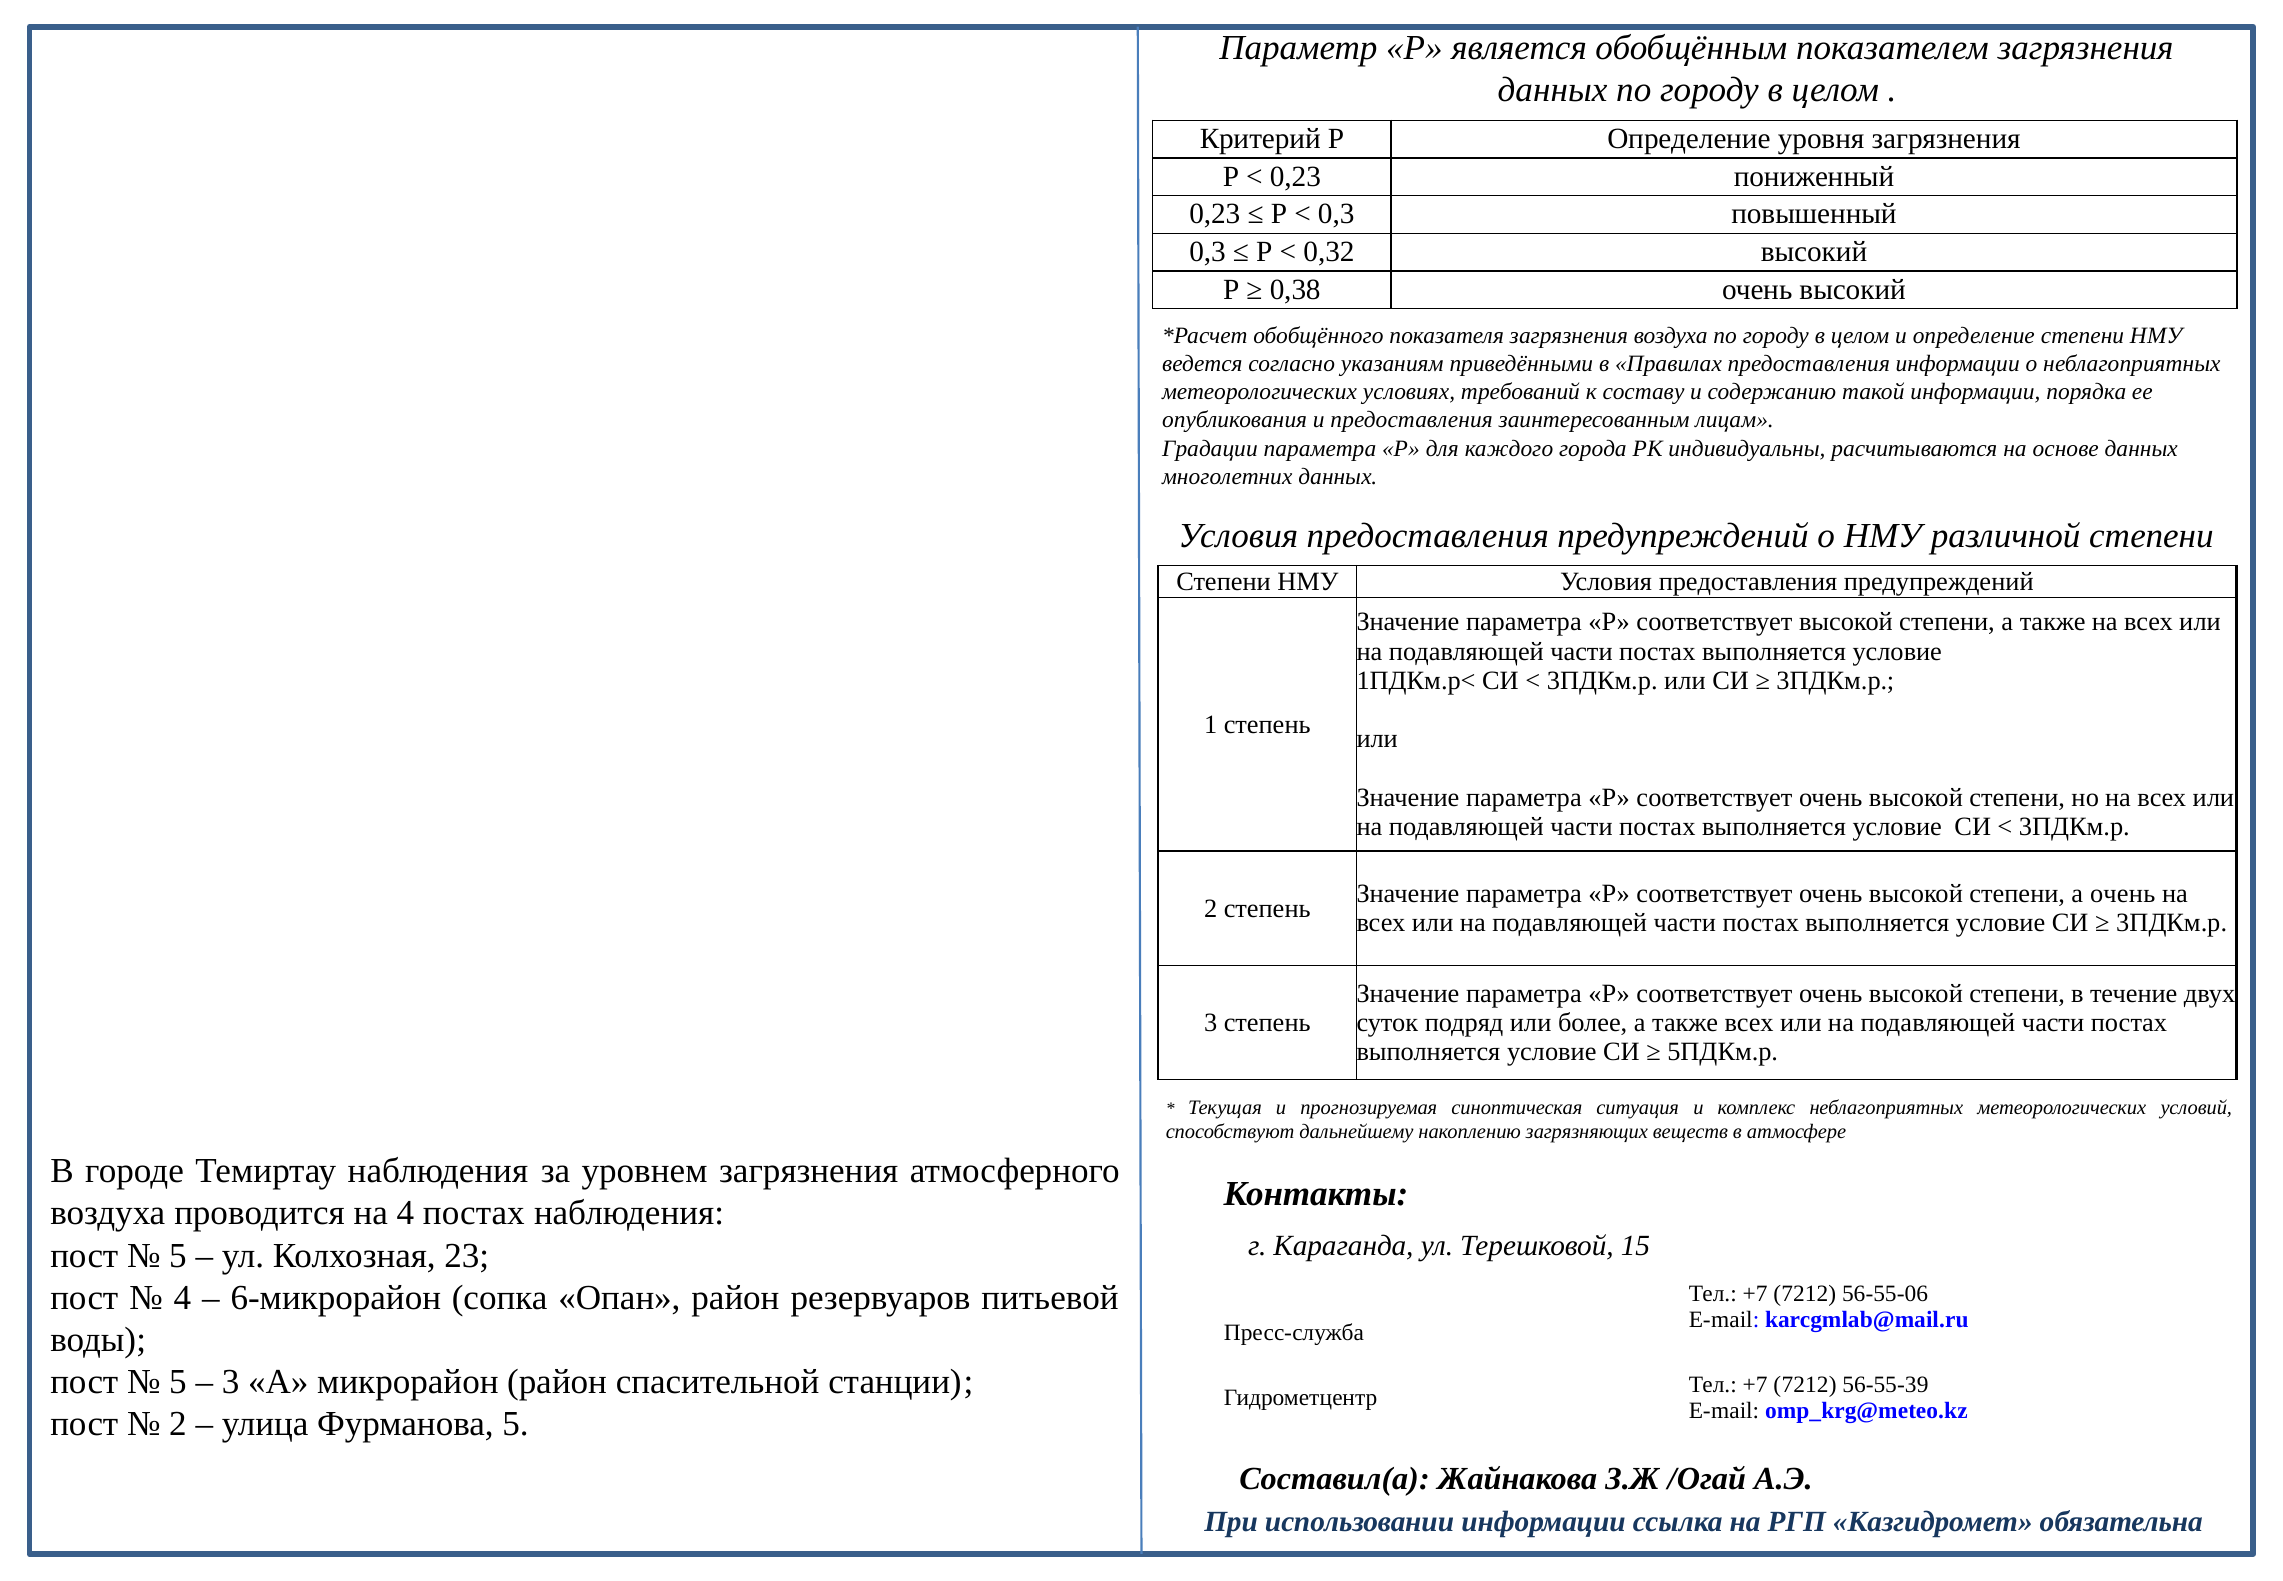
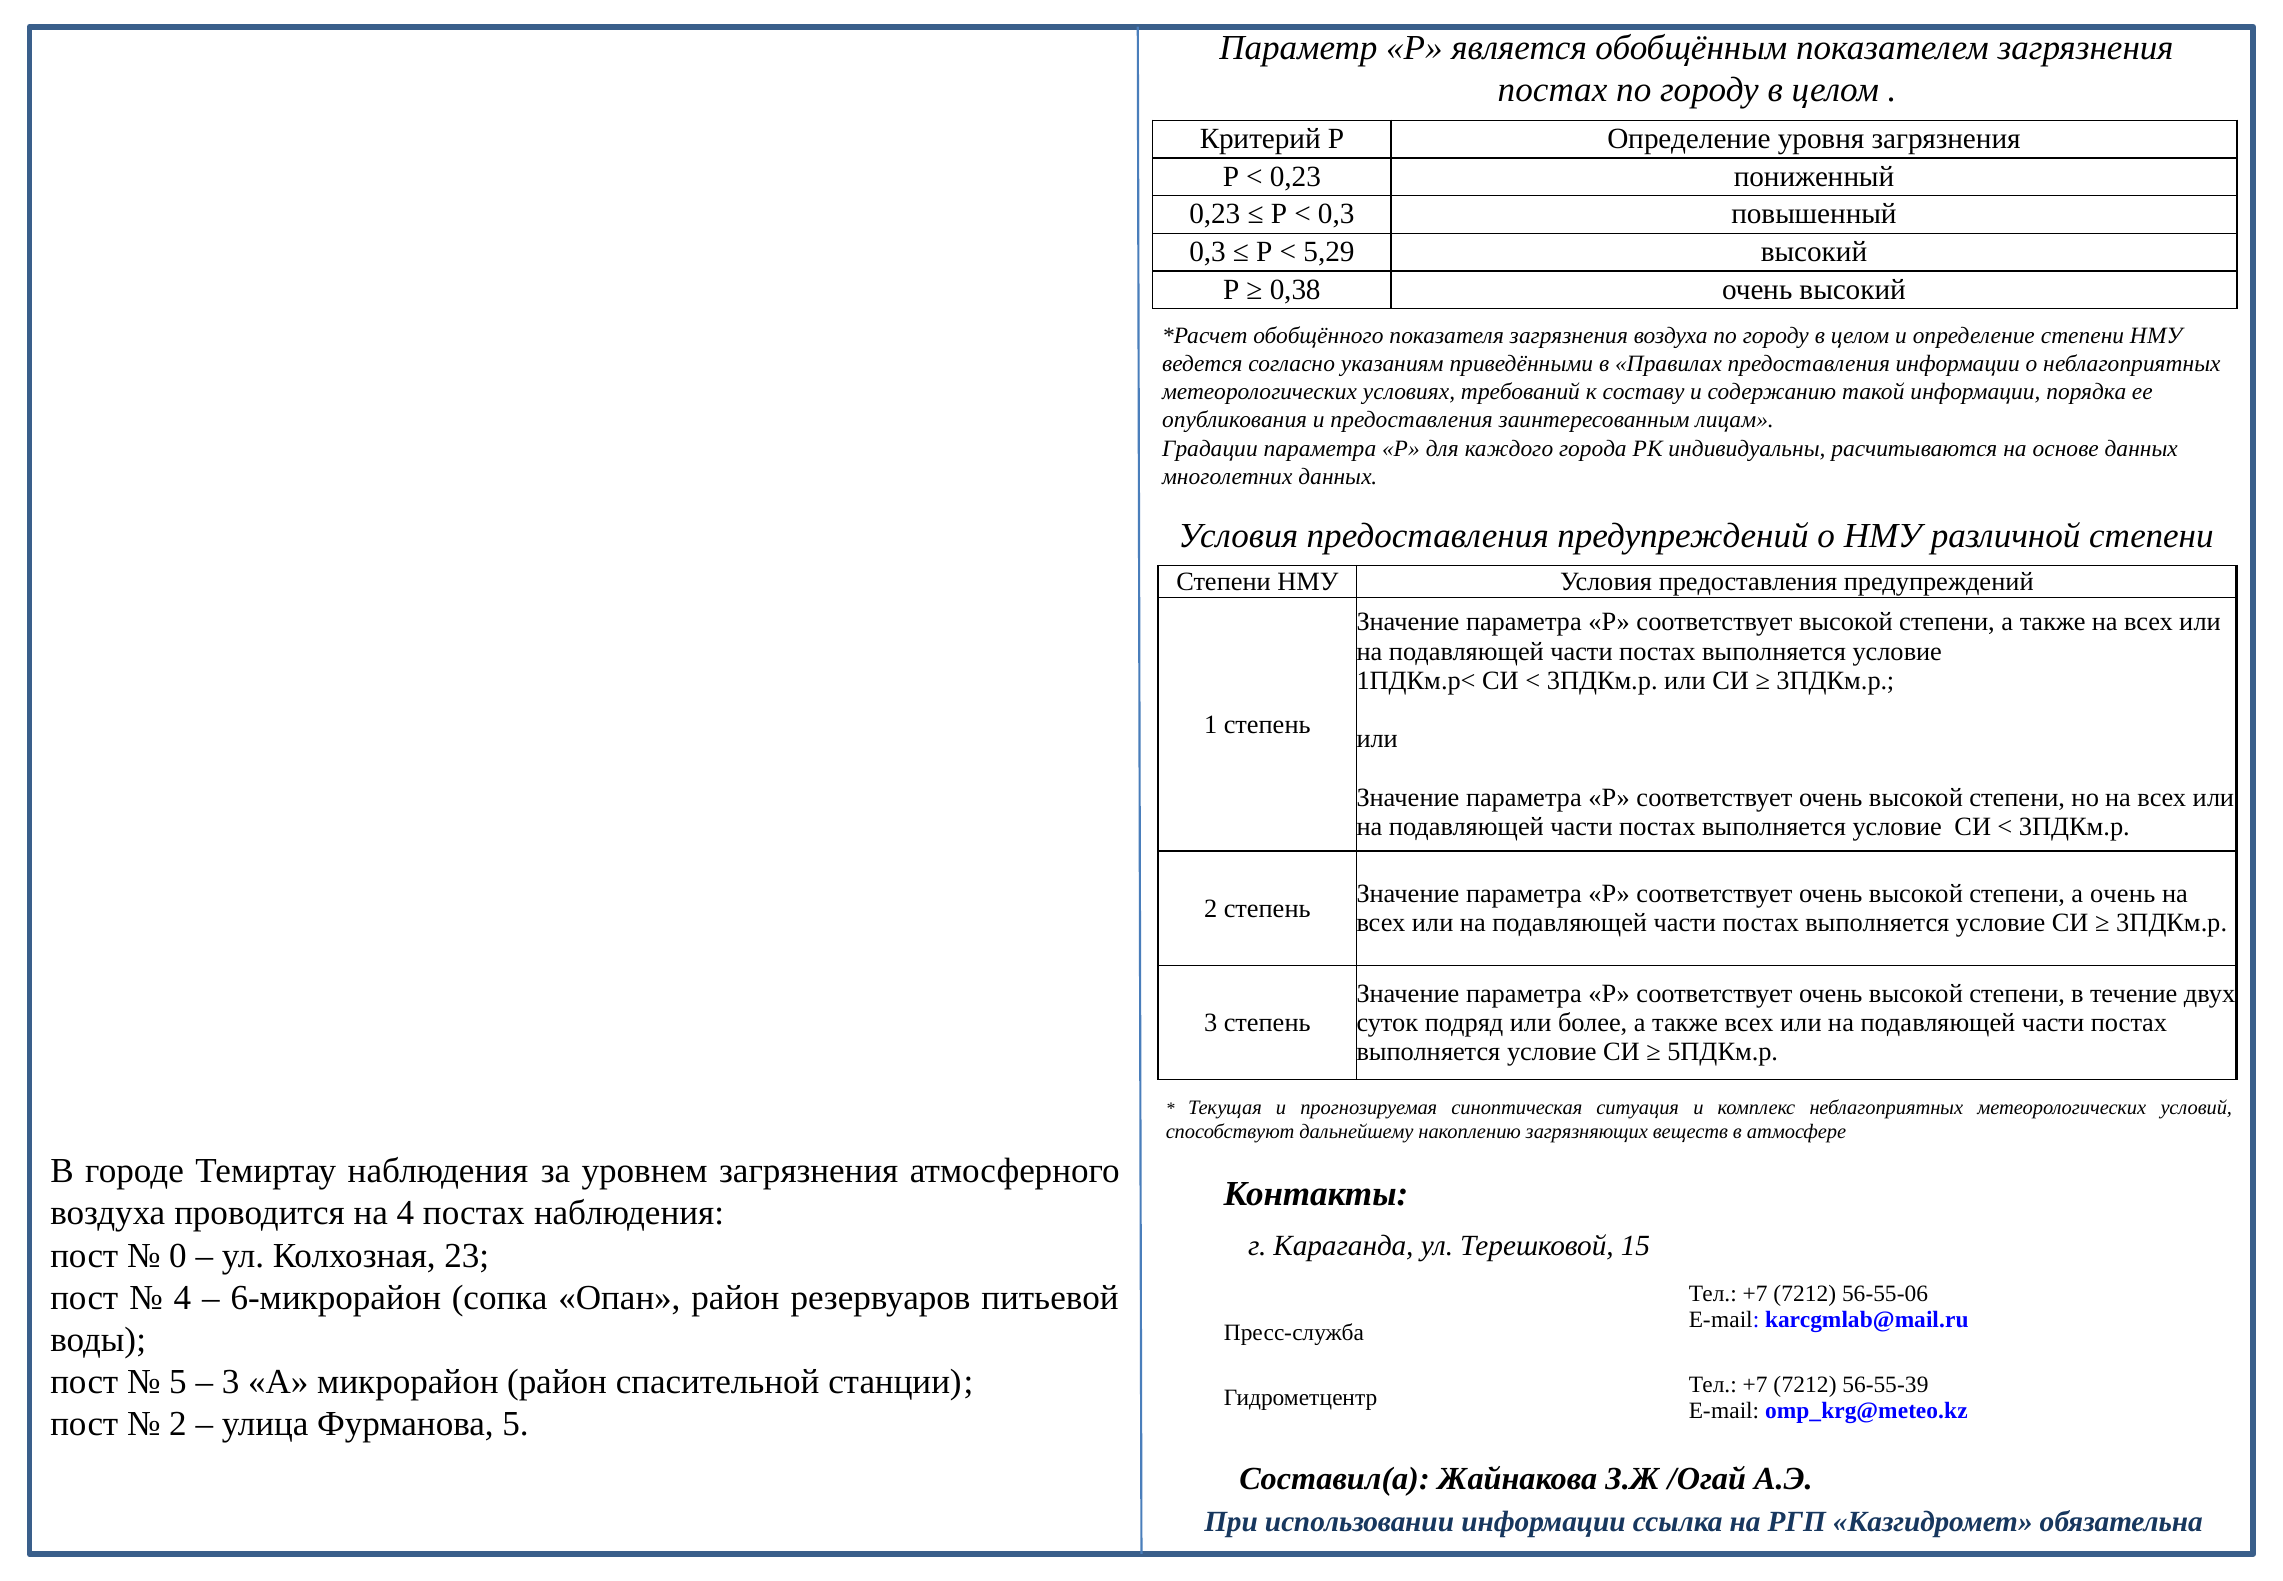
данных at (1553, 90): данных -> постах
0,32: 0,32 -> 5,29
5 at (178, 1255): 5 -> 0
